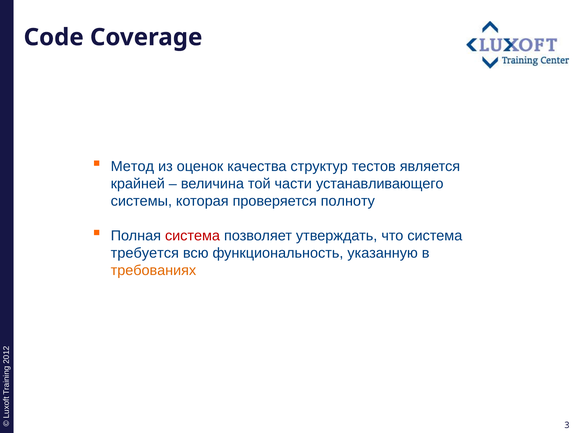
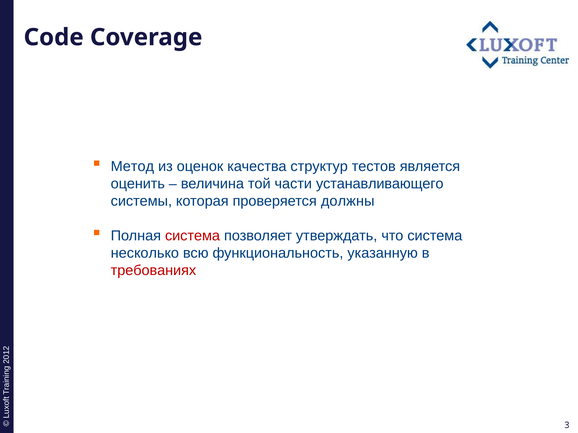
крайней: крайней -> оценить
полноту: полноту -> должны
требуется: требуется -> несколько
требованиях colour: orange -> red
